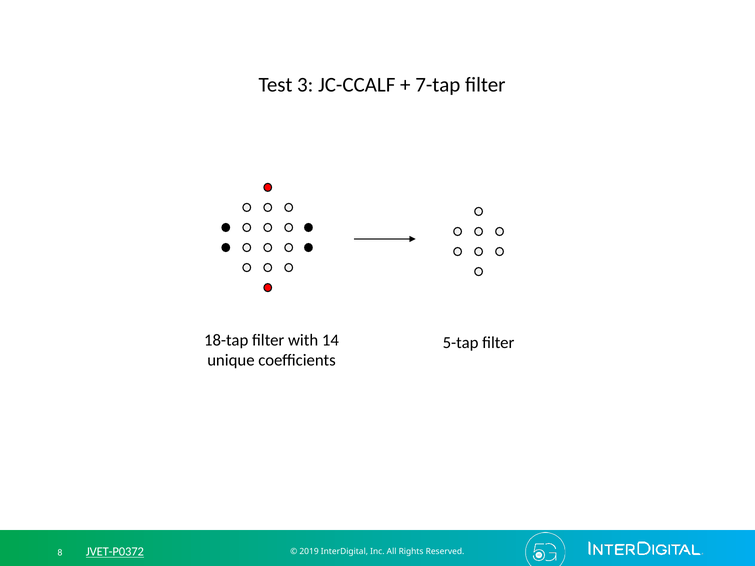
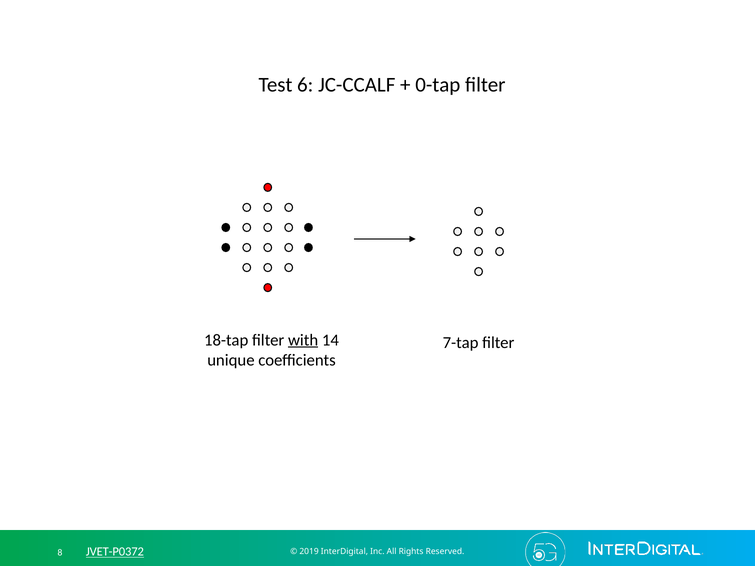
3: 3 -> 6
7-tap: 7-tap -> 0-tap
with underline: none -> present
5-tap: 5-tap -> 7-tap
